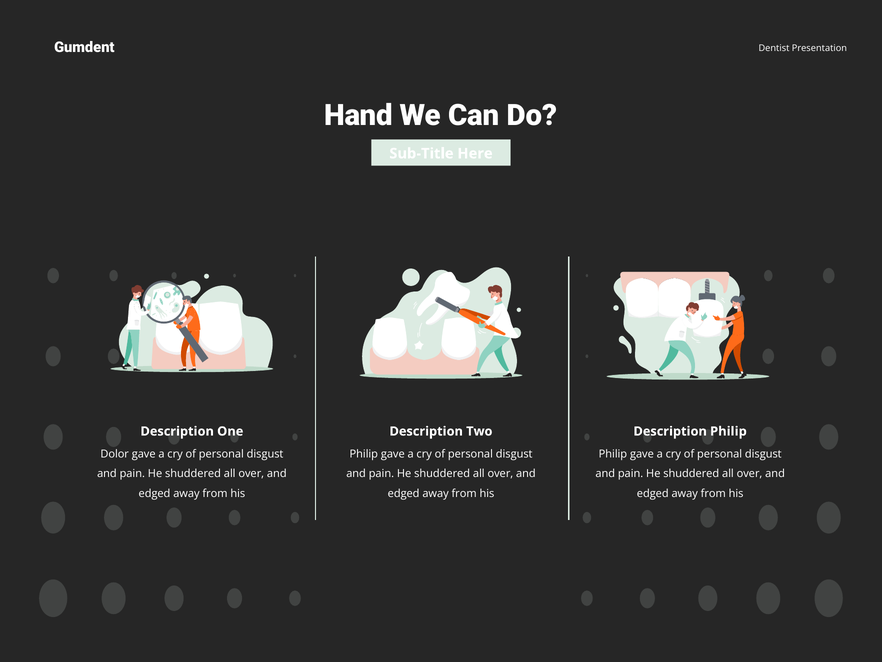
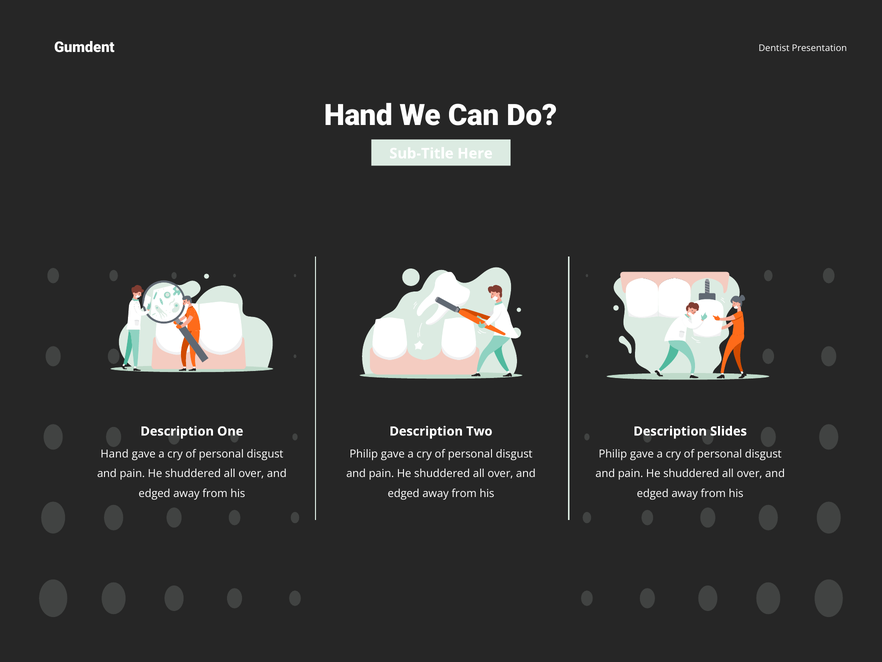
Description Philip: Philip -> Slides
Dolor at (115, 454): Dolor -> Hand
